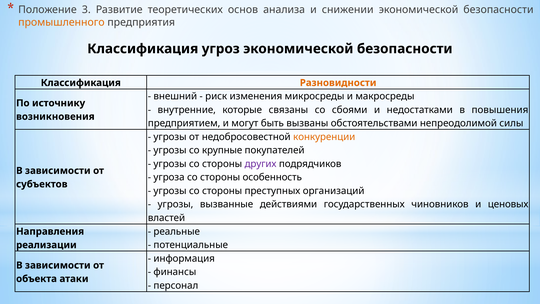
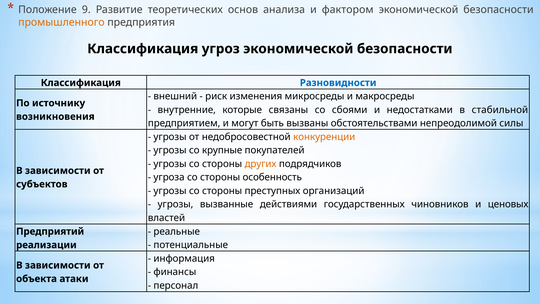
3: 3 -> 9
снижении: снижении -> фактором
Разновидности colour: orange -> blue
повышения: повышения -> стабильной
других colour: purple -> orange
Направления: Направления -> Предприятий
